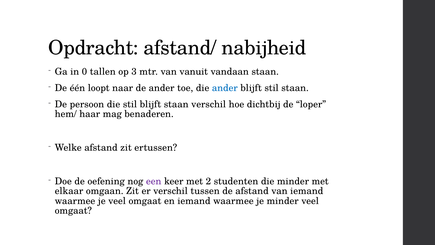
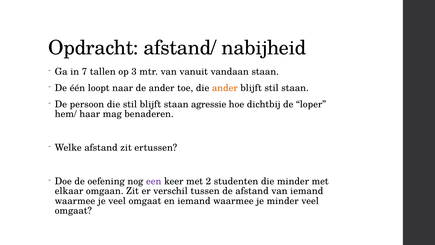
0: 0 -> 7
ander at (225, 88) colour: blue -> orange
staan verschil: verschil -> agressie
